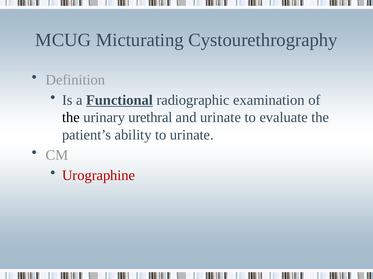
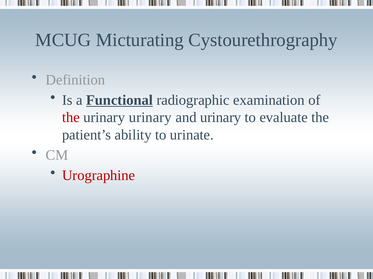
the at (71, 118) colour: black -> red
urinary urethral: urethral -> urinary
and urinate: urinate -> urinary
